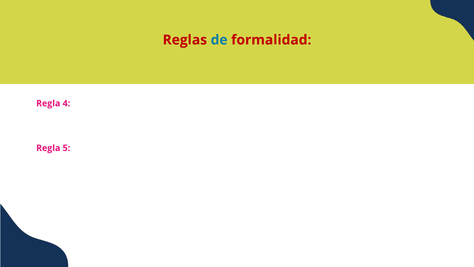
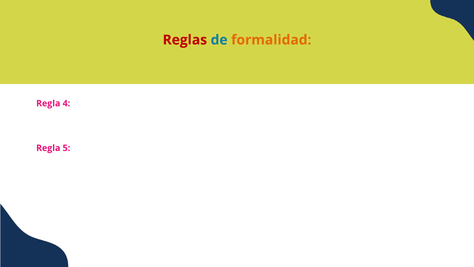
formalidad colour: red -> orange
